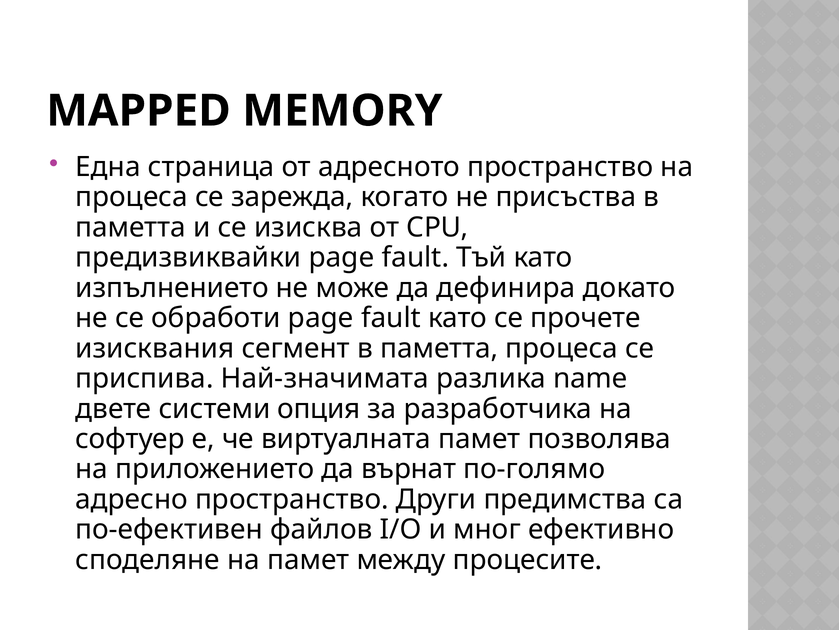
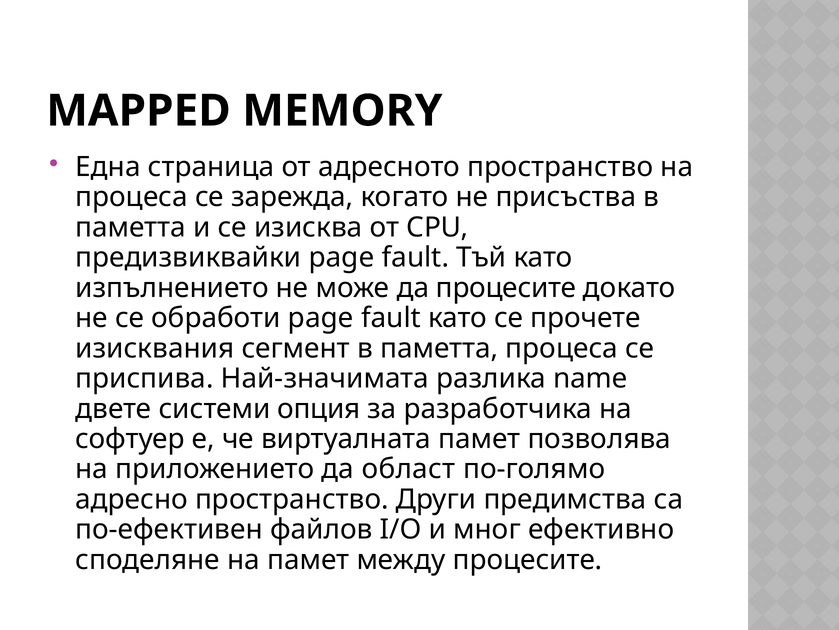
да дефинира: дефинира -> процесите
върнат: върнат -> област
